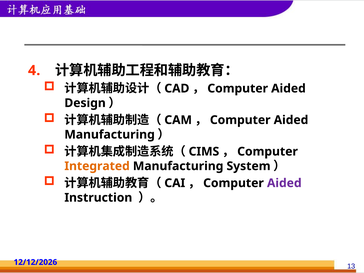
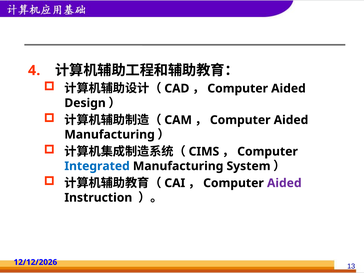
Integrated colour: orange -> blue
